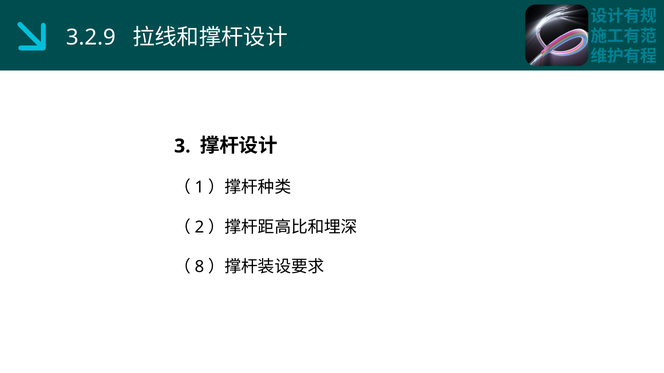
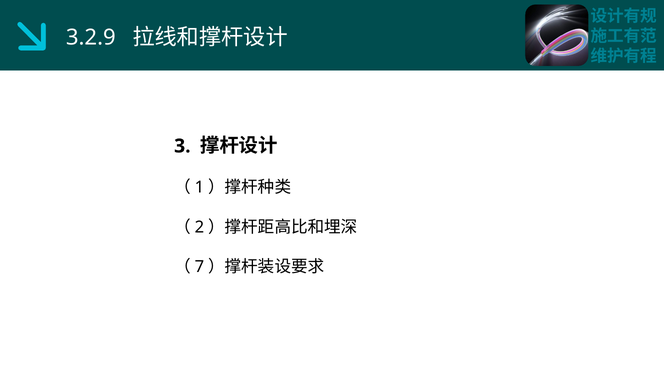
8: 8 -> 7
